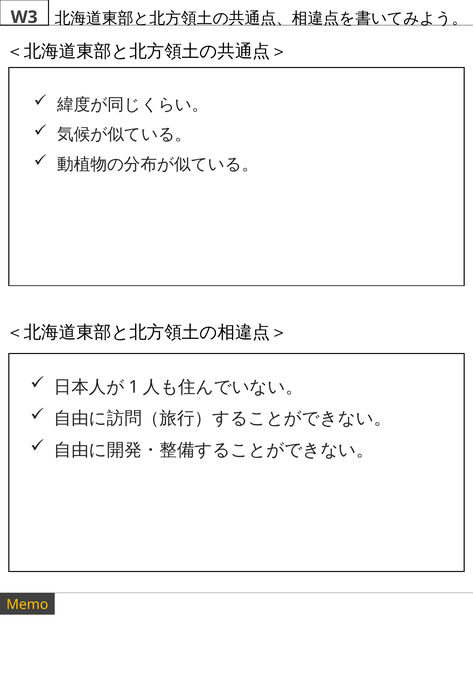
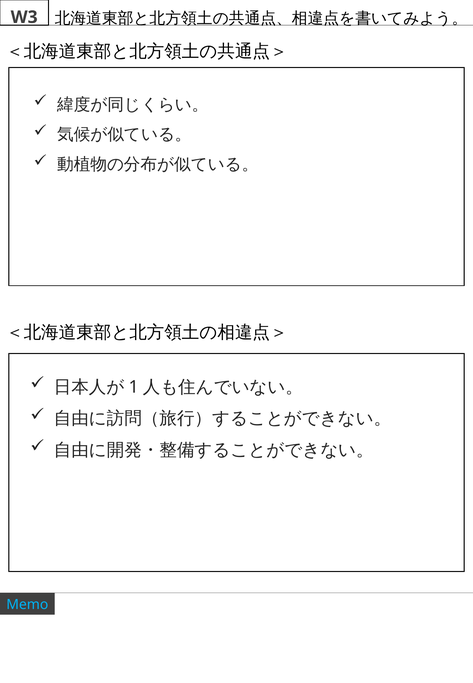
Memo colour: yellow -> light blue
